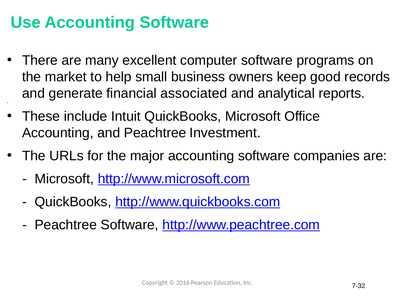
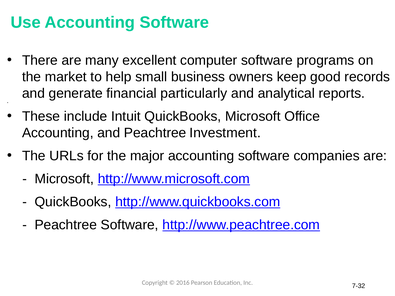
associated: associated -> particularly
